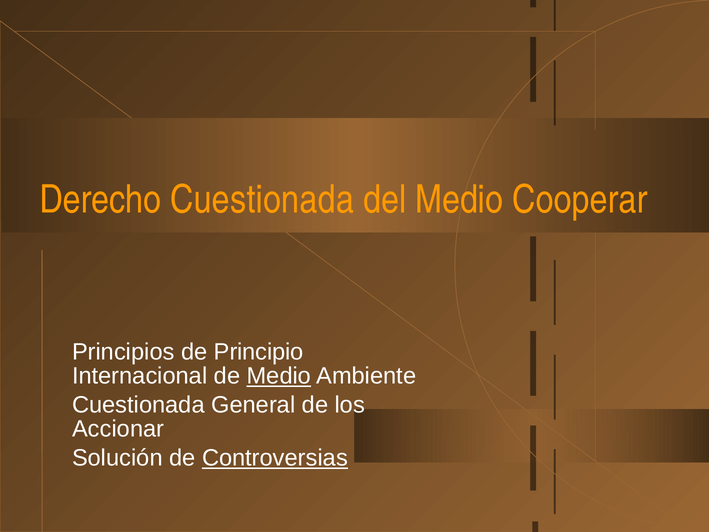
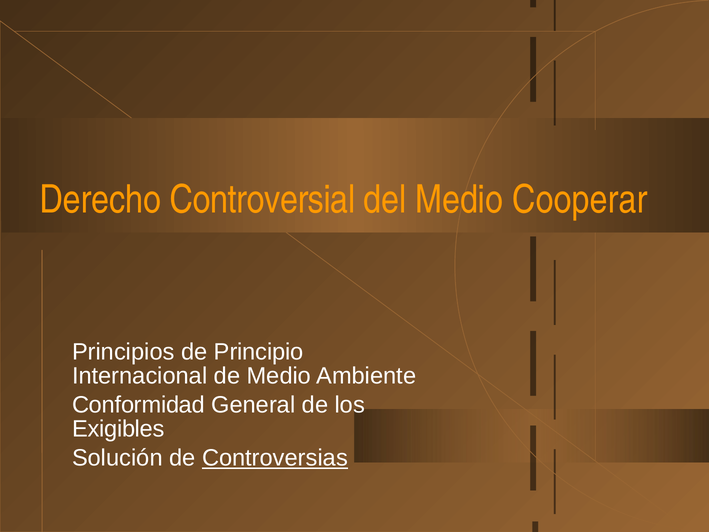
Derecho Cuestionada: Cuestionada -> Controversial
Medio at (279, 376) underline: present -> none
Cuestionada at (138, 405): Cuestionada -> Conformidad
Accionar: Accionar -> Exigibles
